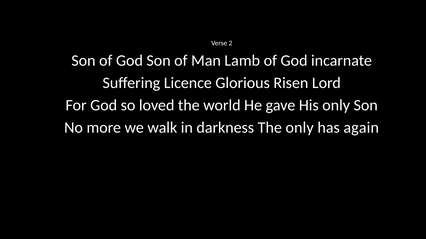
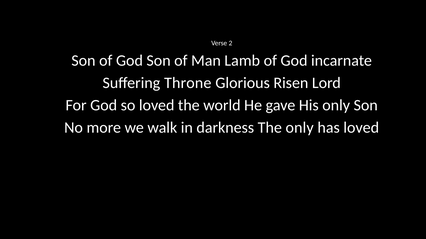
Licence: Licence -> Throne
has again: again -> loved
